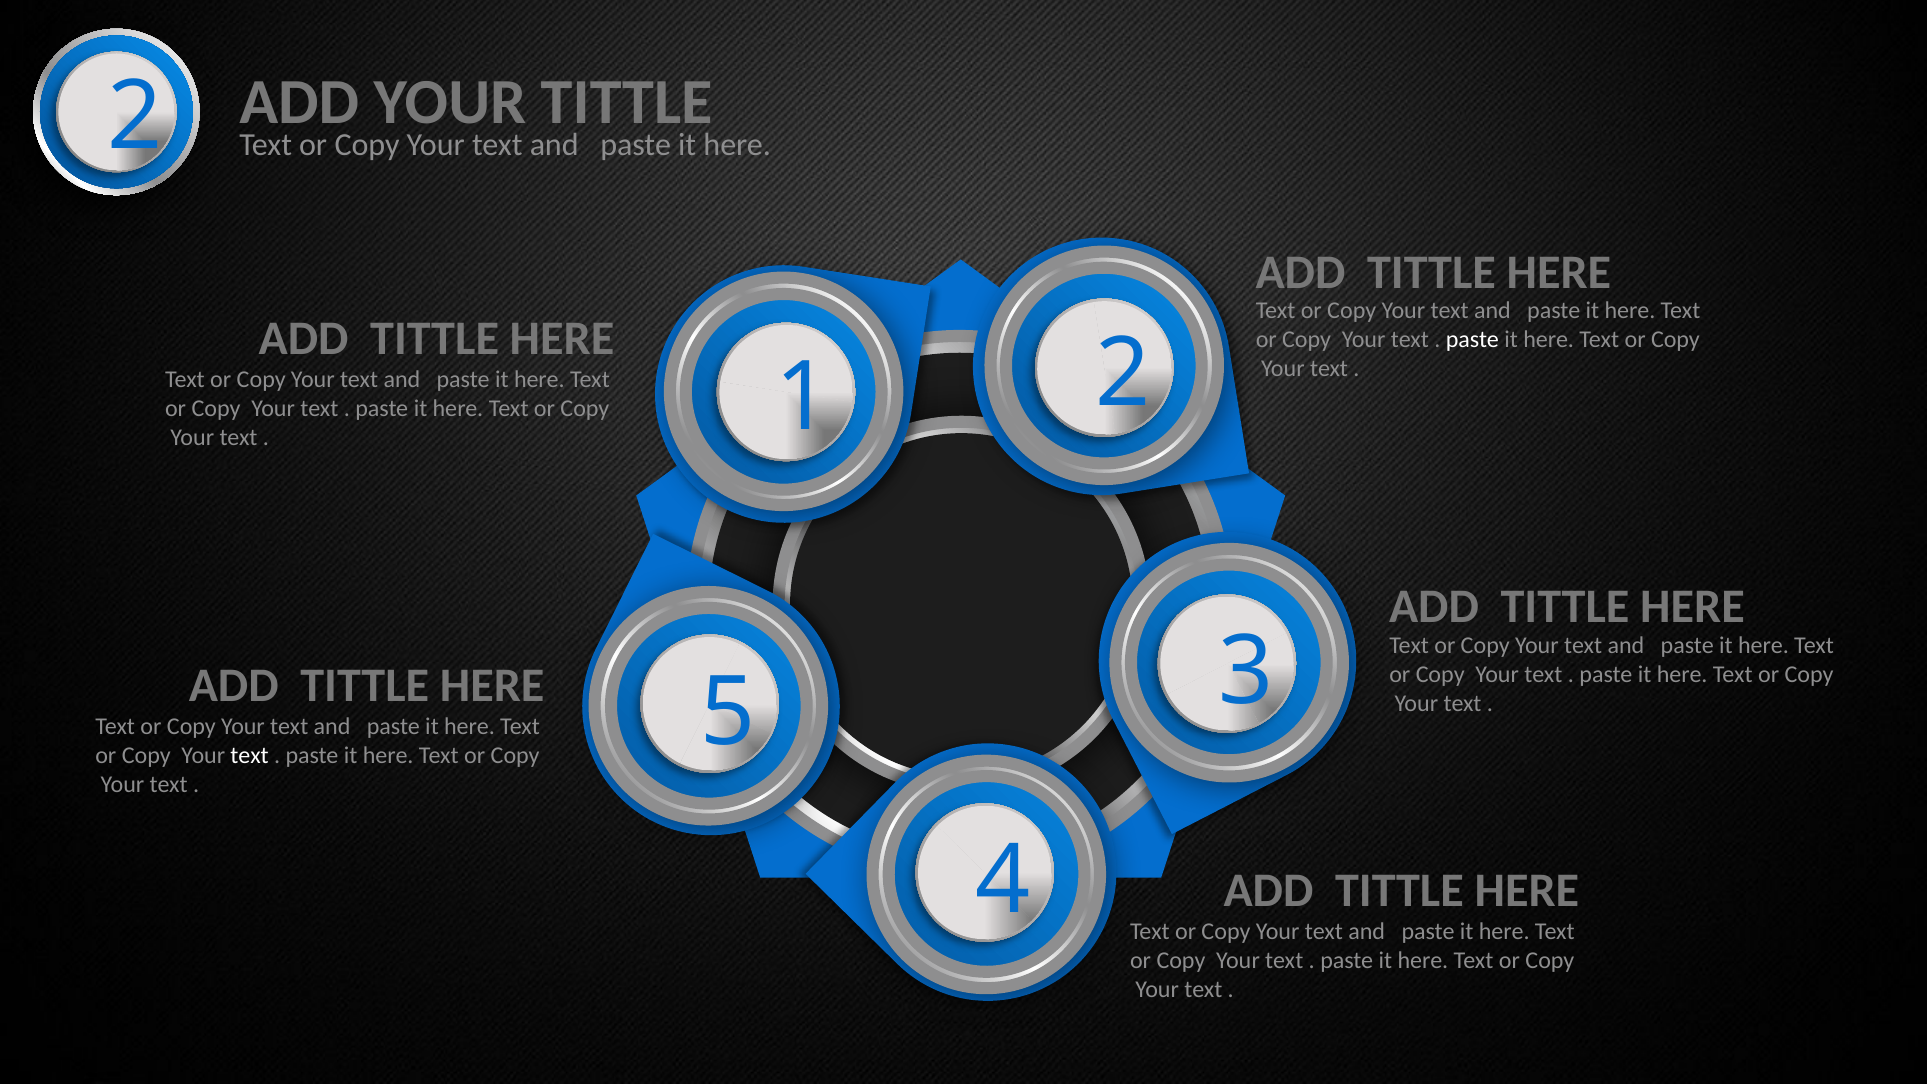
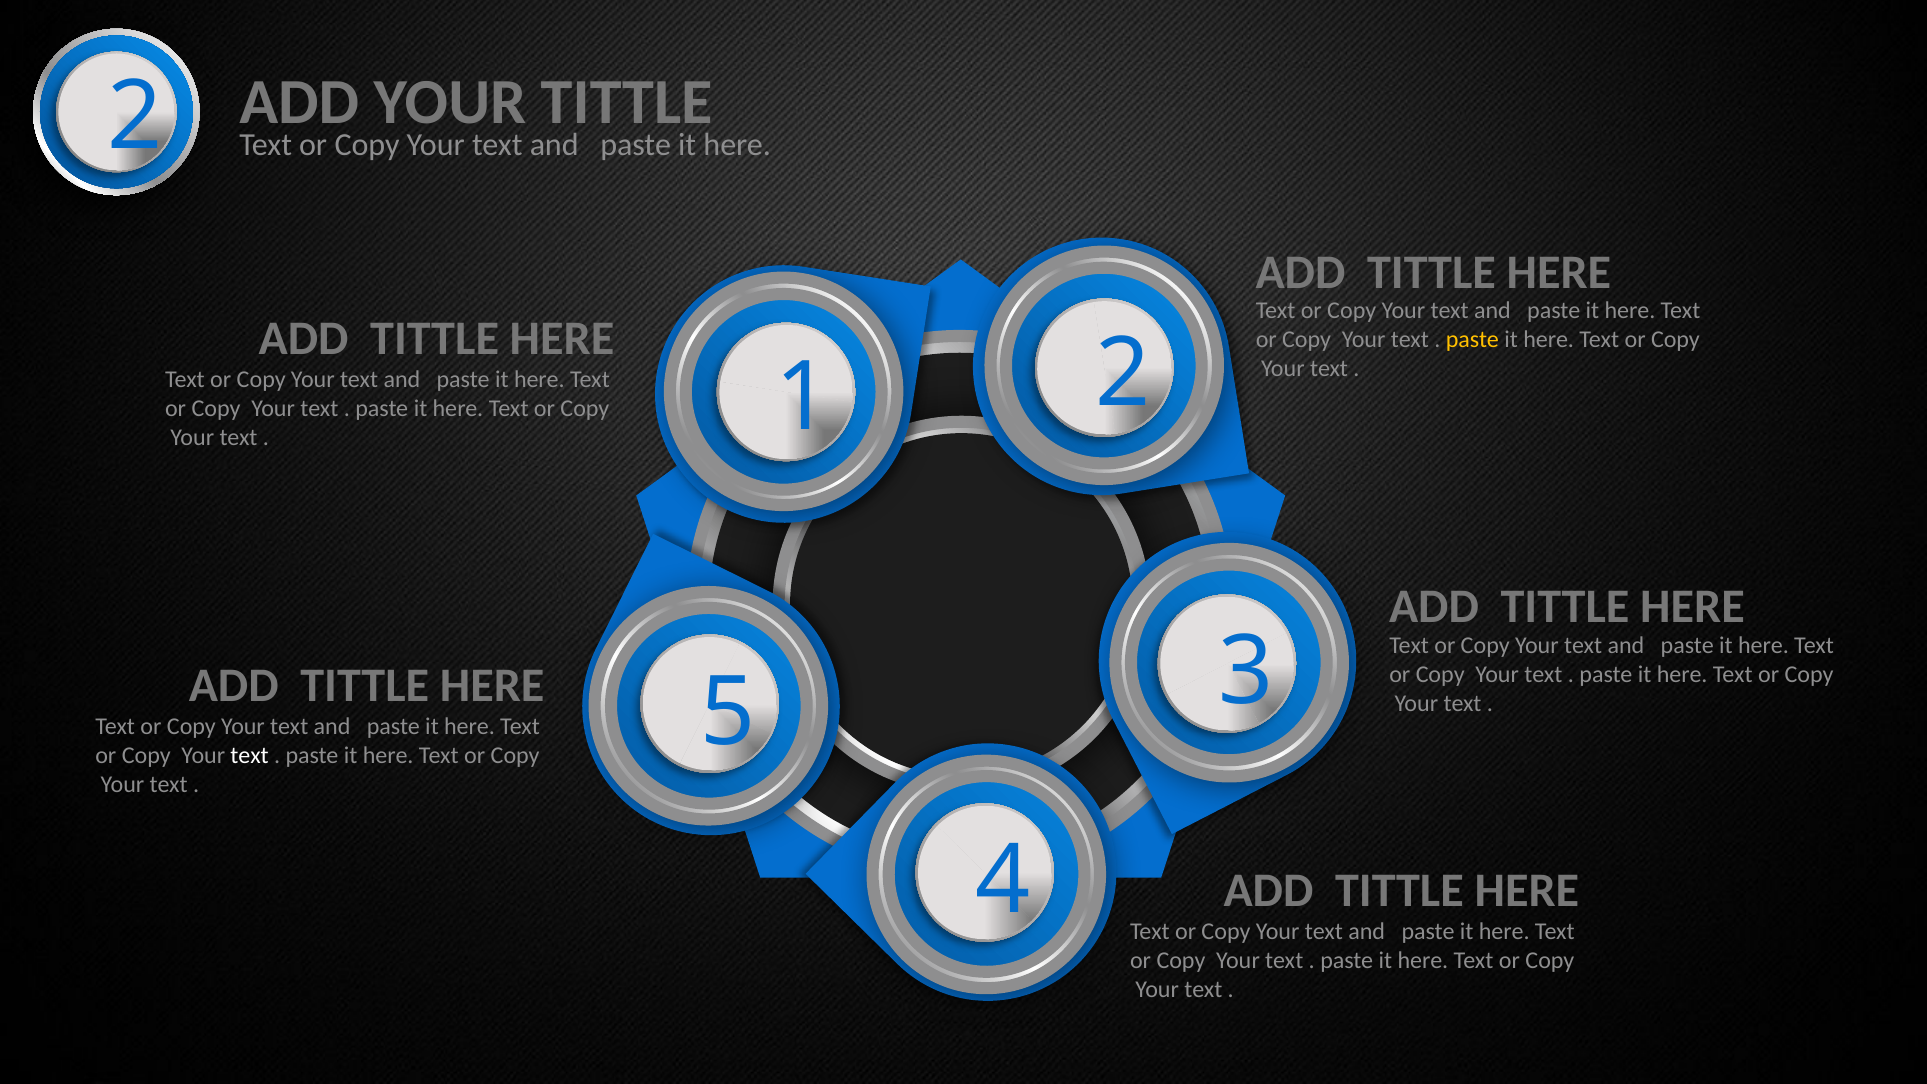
paste at (1472, 340) colour: white -> yellow
